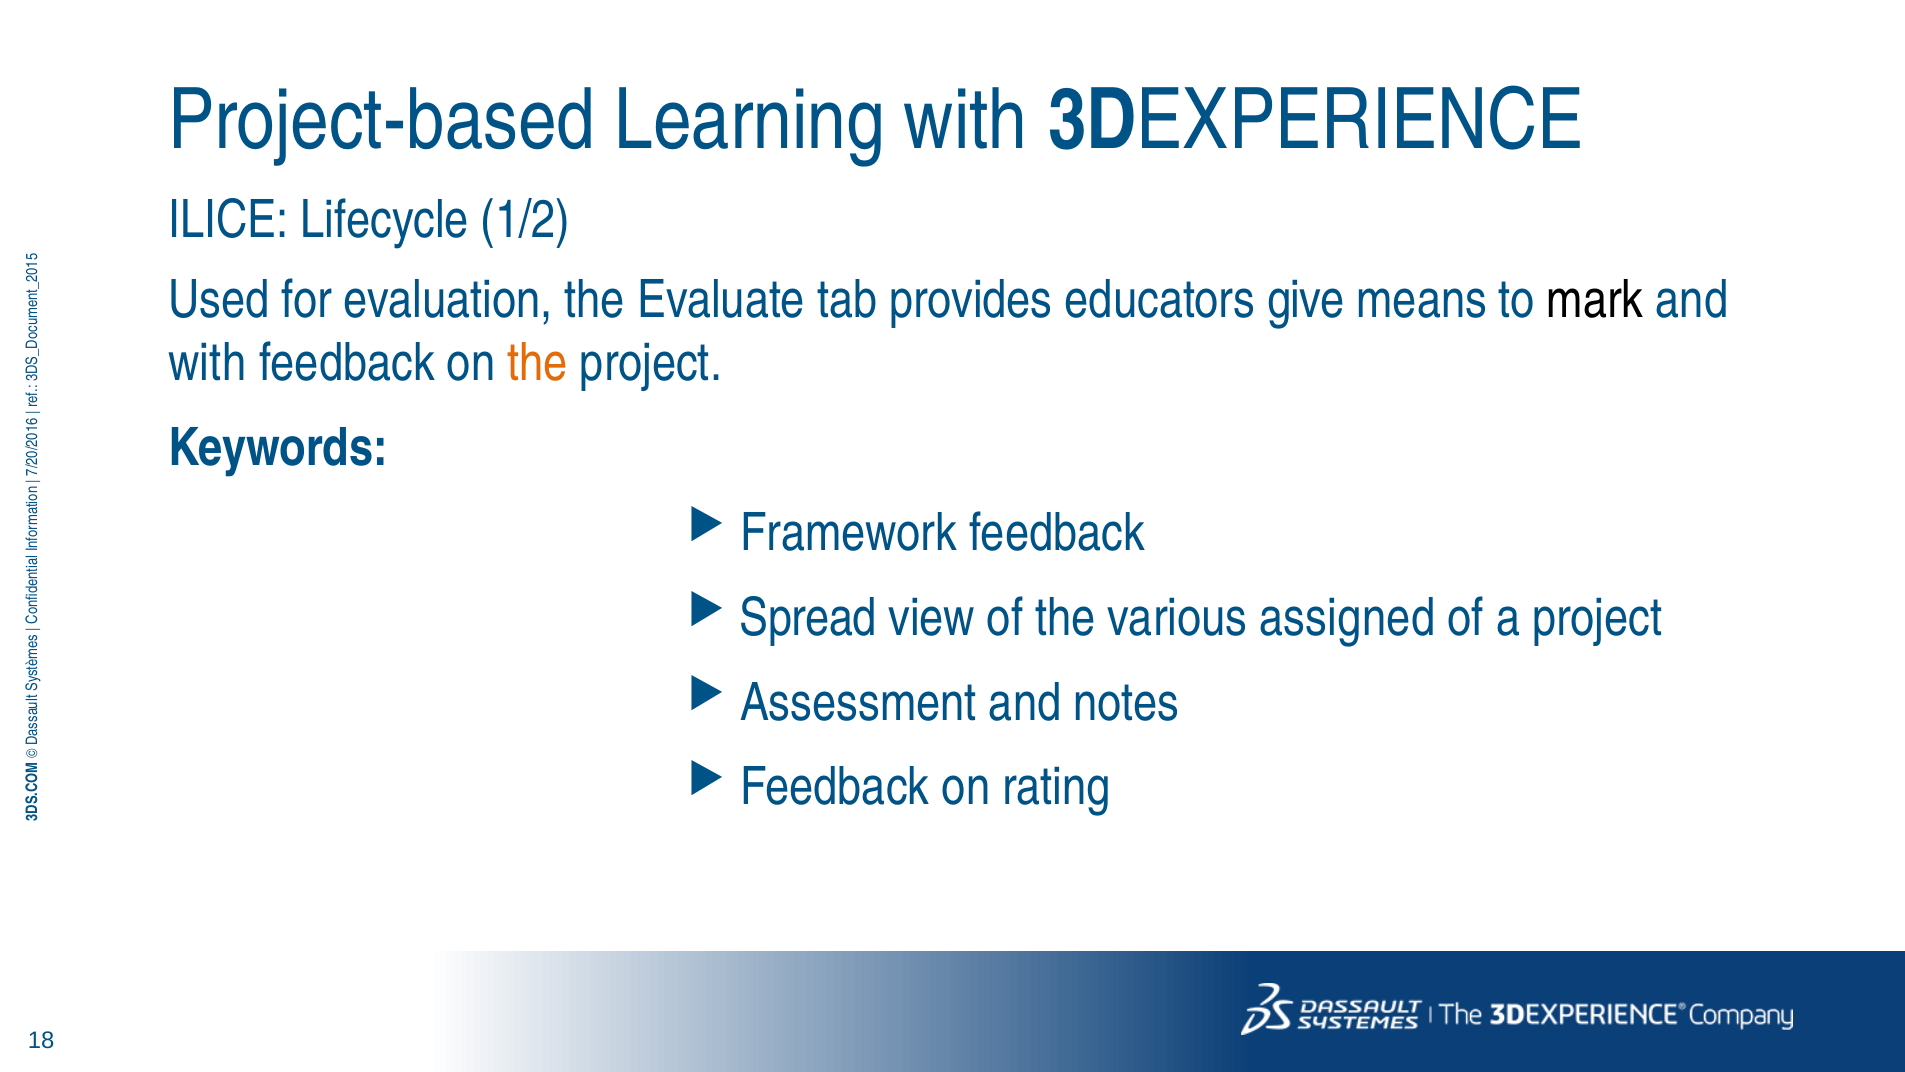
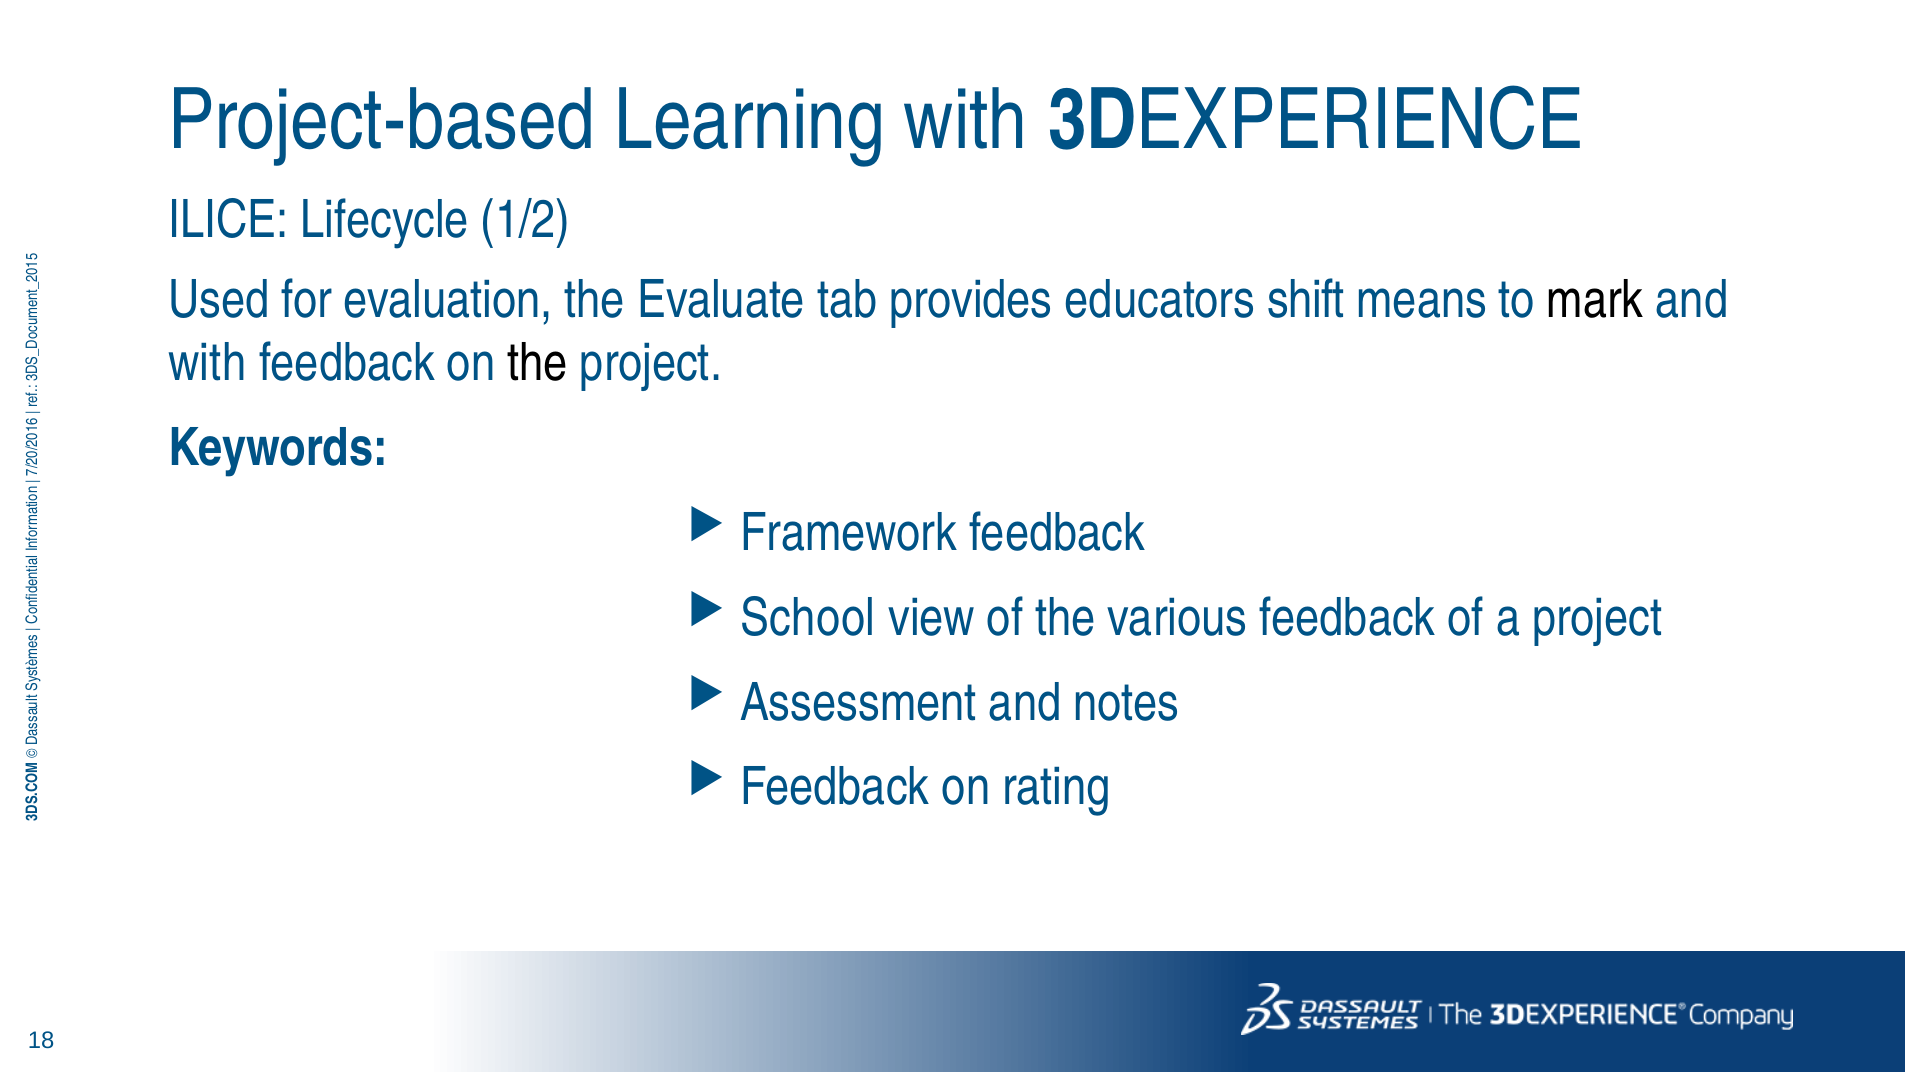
give: give -> shift
the at (538, 363) colour: orange -> black
Spread: Spread -> School
various assigned: assigned -> feedback
